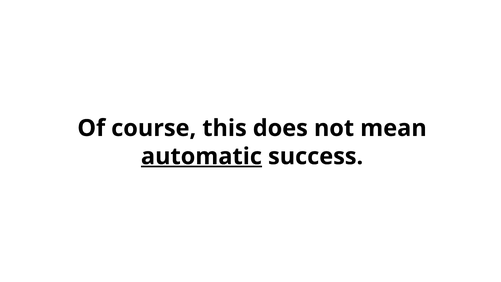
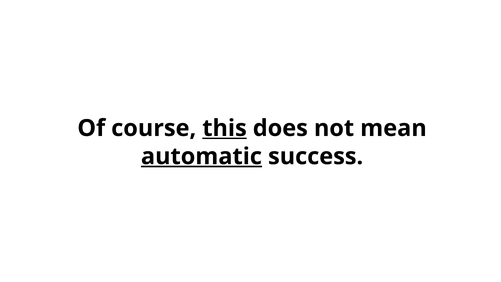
this underline: none -> present
